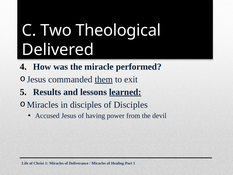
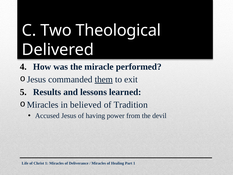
learned underline: present -> none
in disciples: disciples -> believed
of Disciples: Disciples -> Tradition
